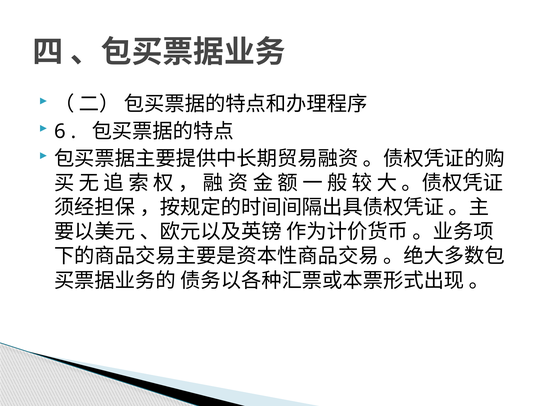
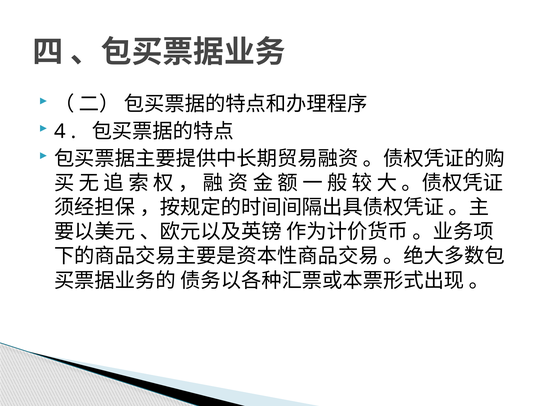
6: 6 -> 4
